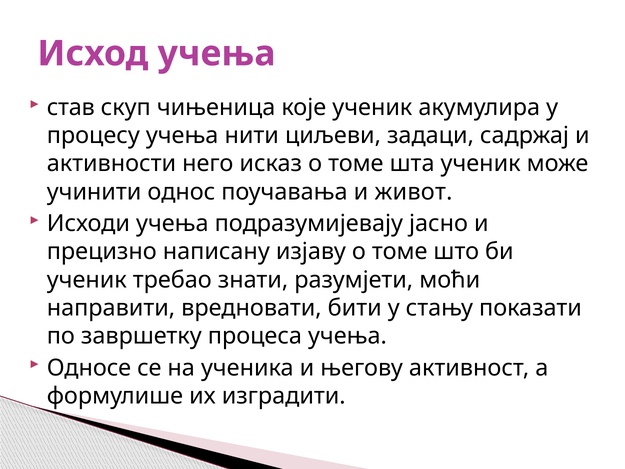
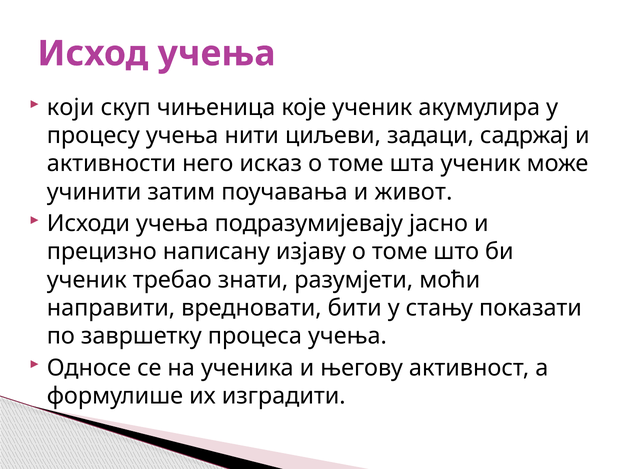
став: став -> који
однос: однос -> затим
